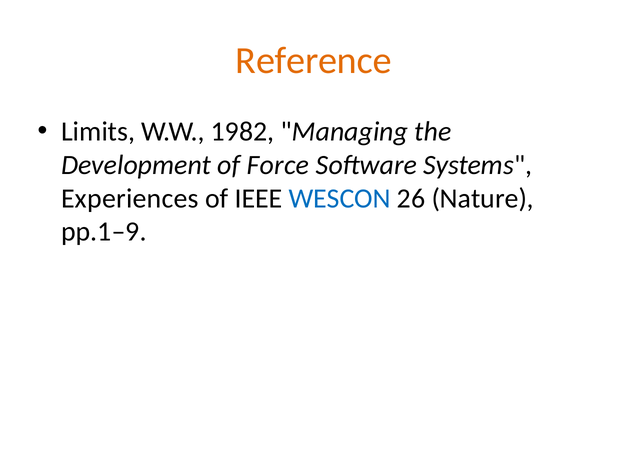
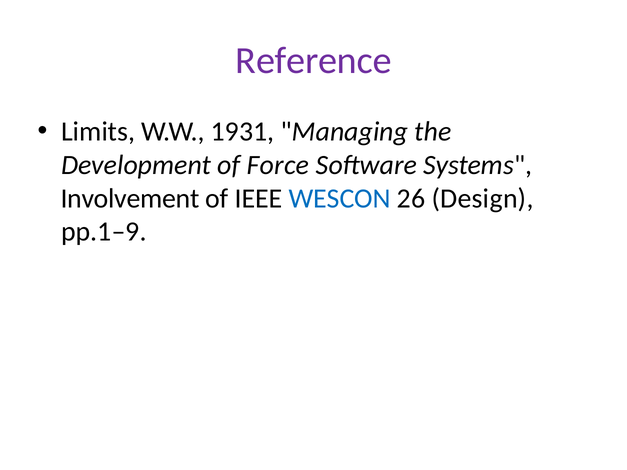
Reference colour: orange -> purple
1982: 1982 -> 1931
Experiences: Experiences -> Involvement
Nature: Nature -> Design
